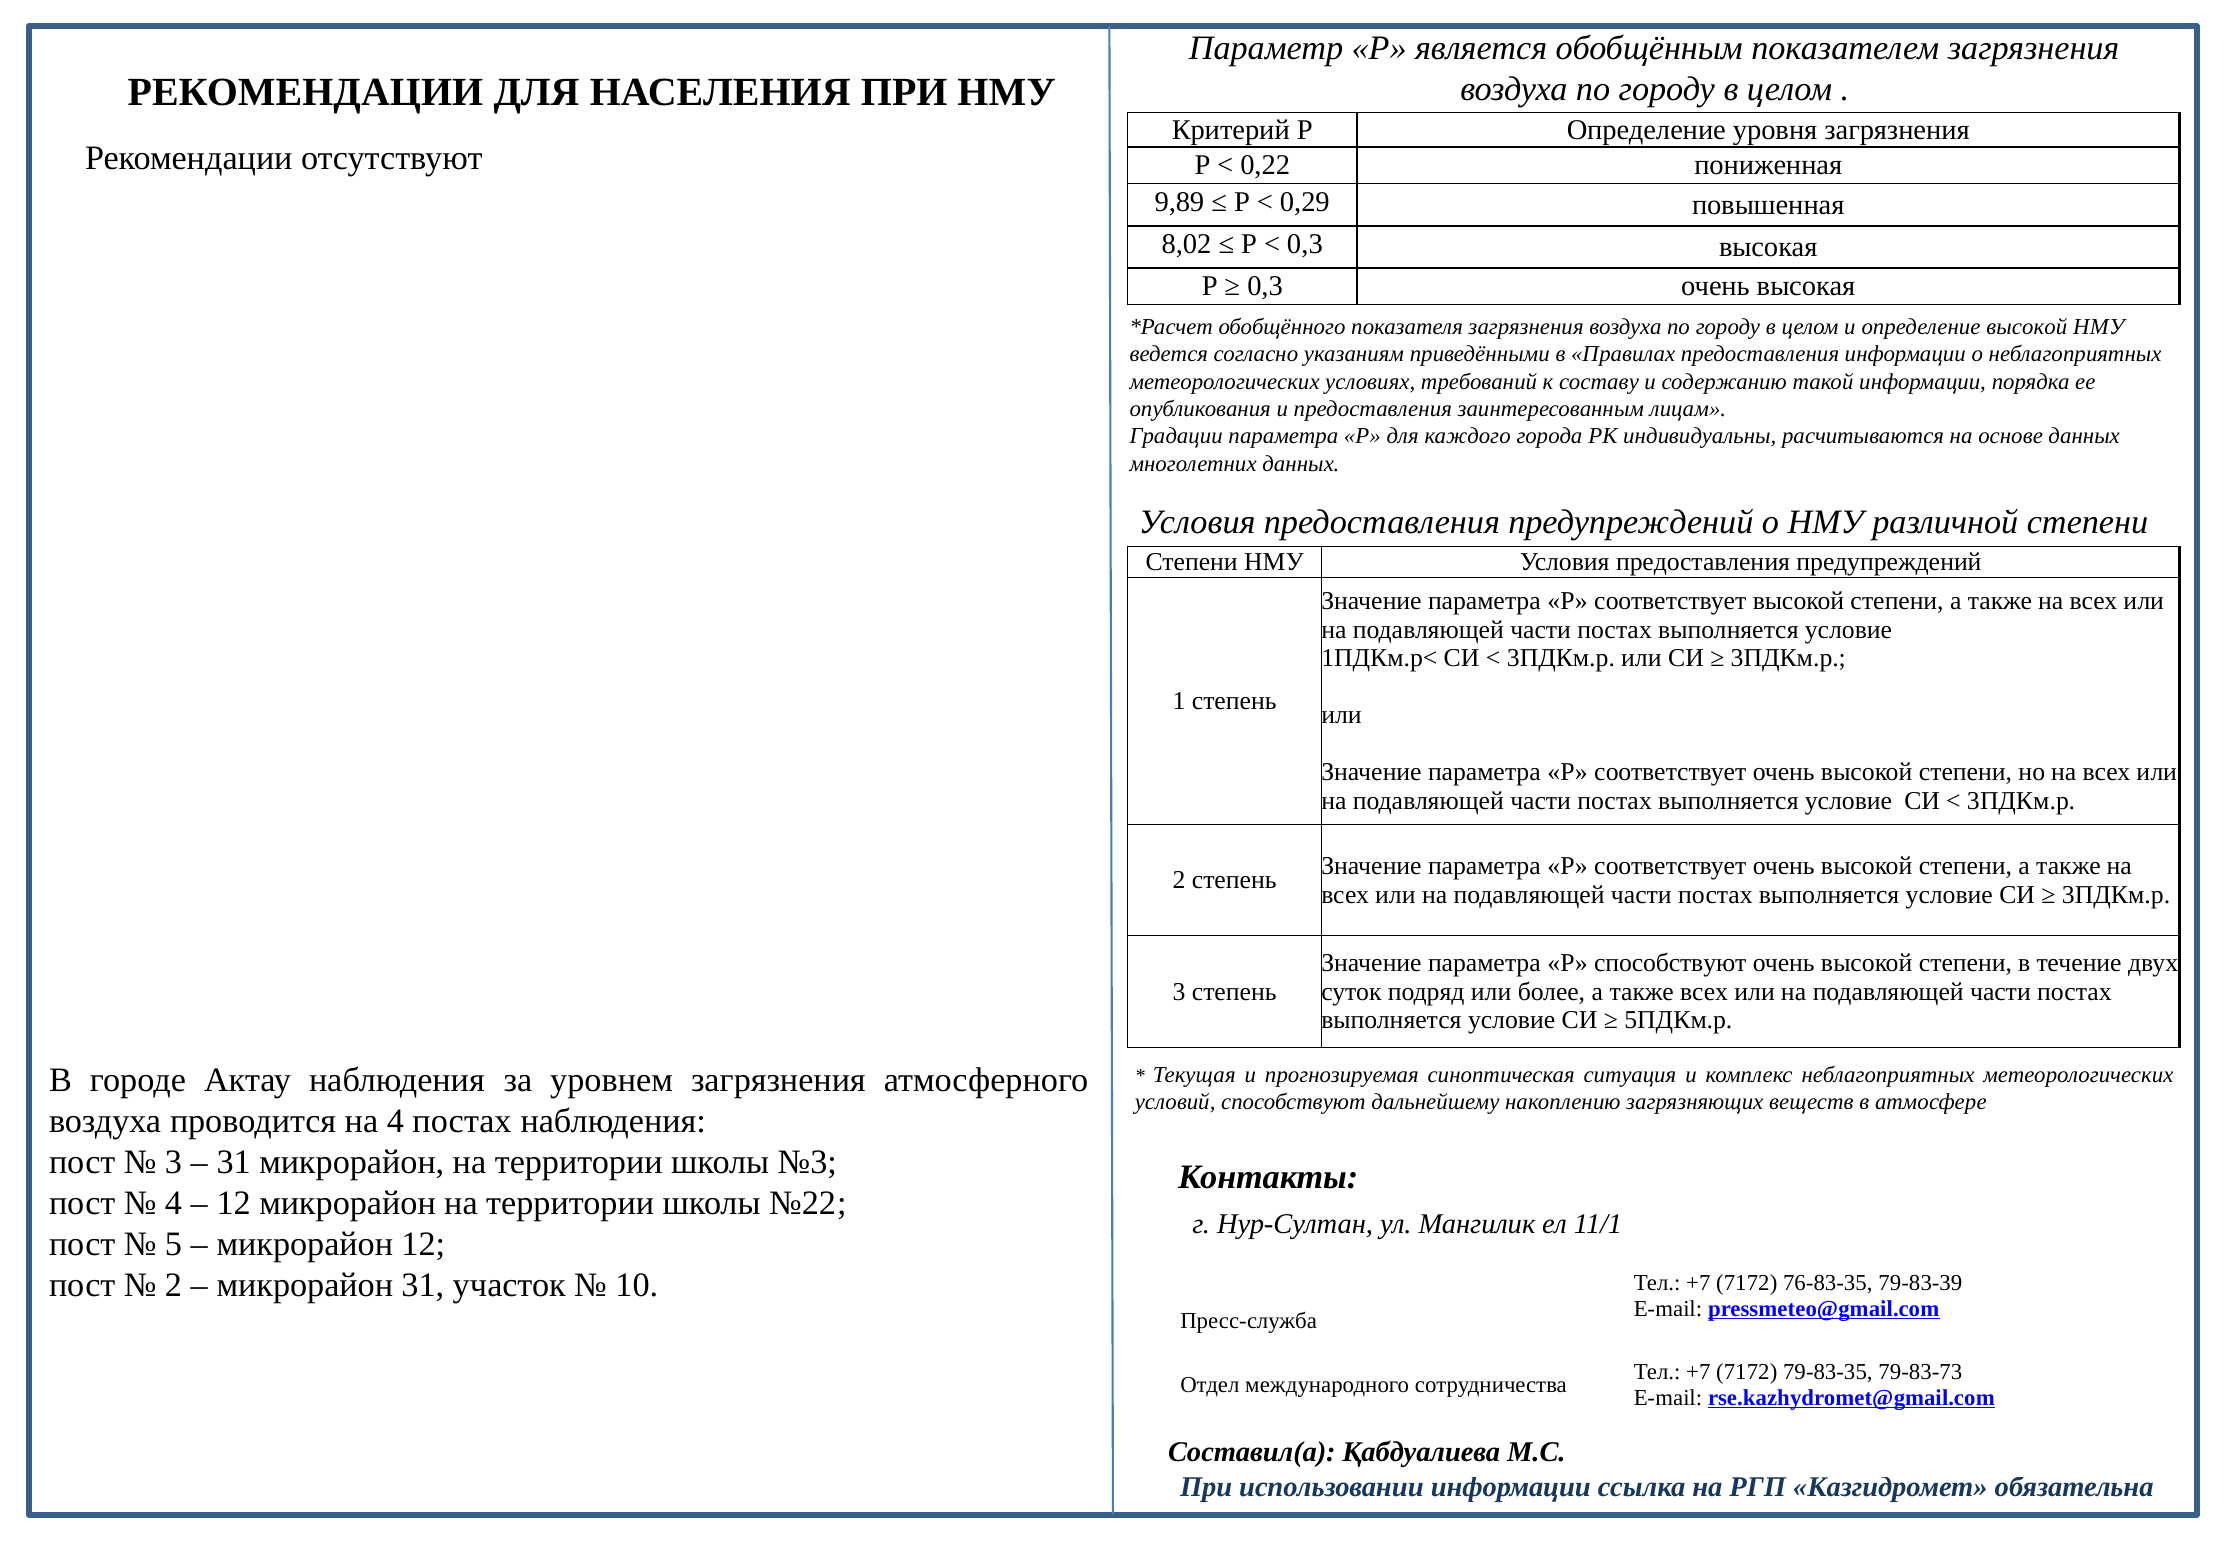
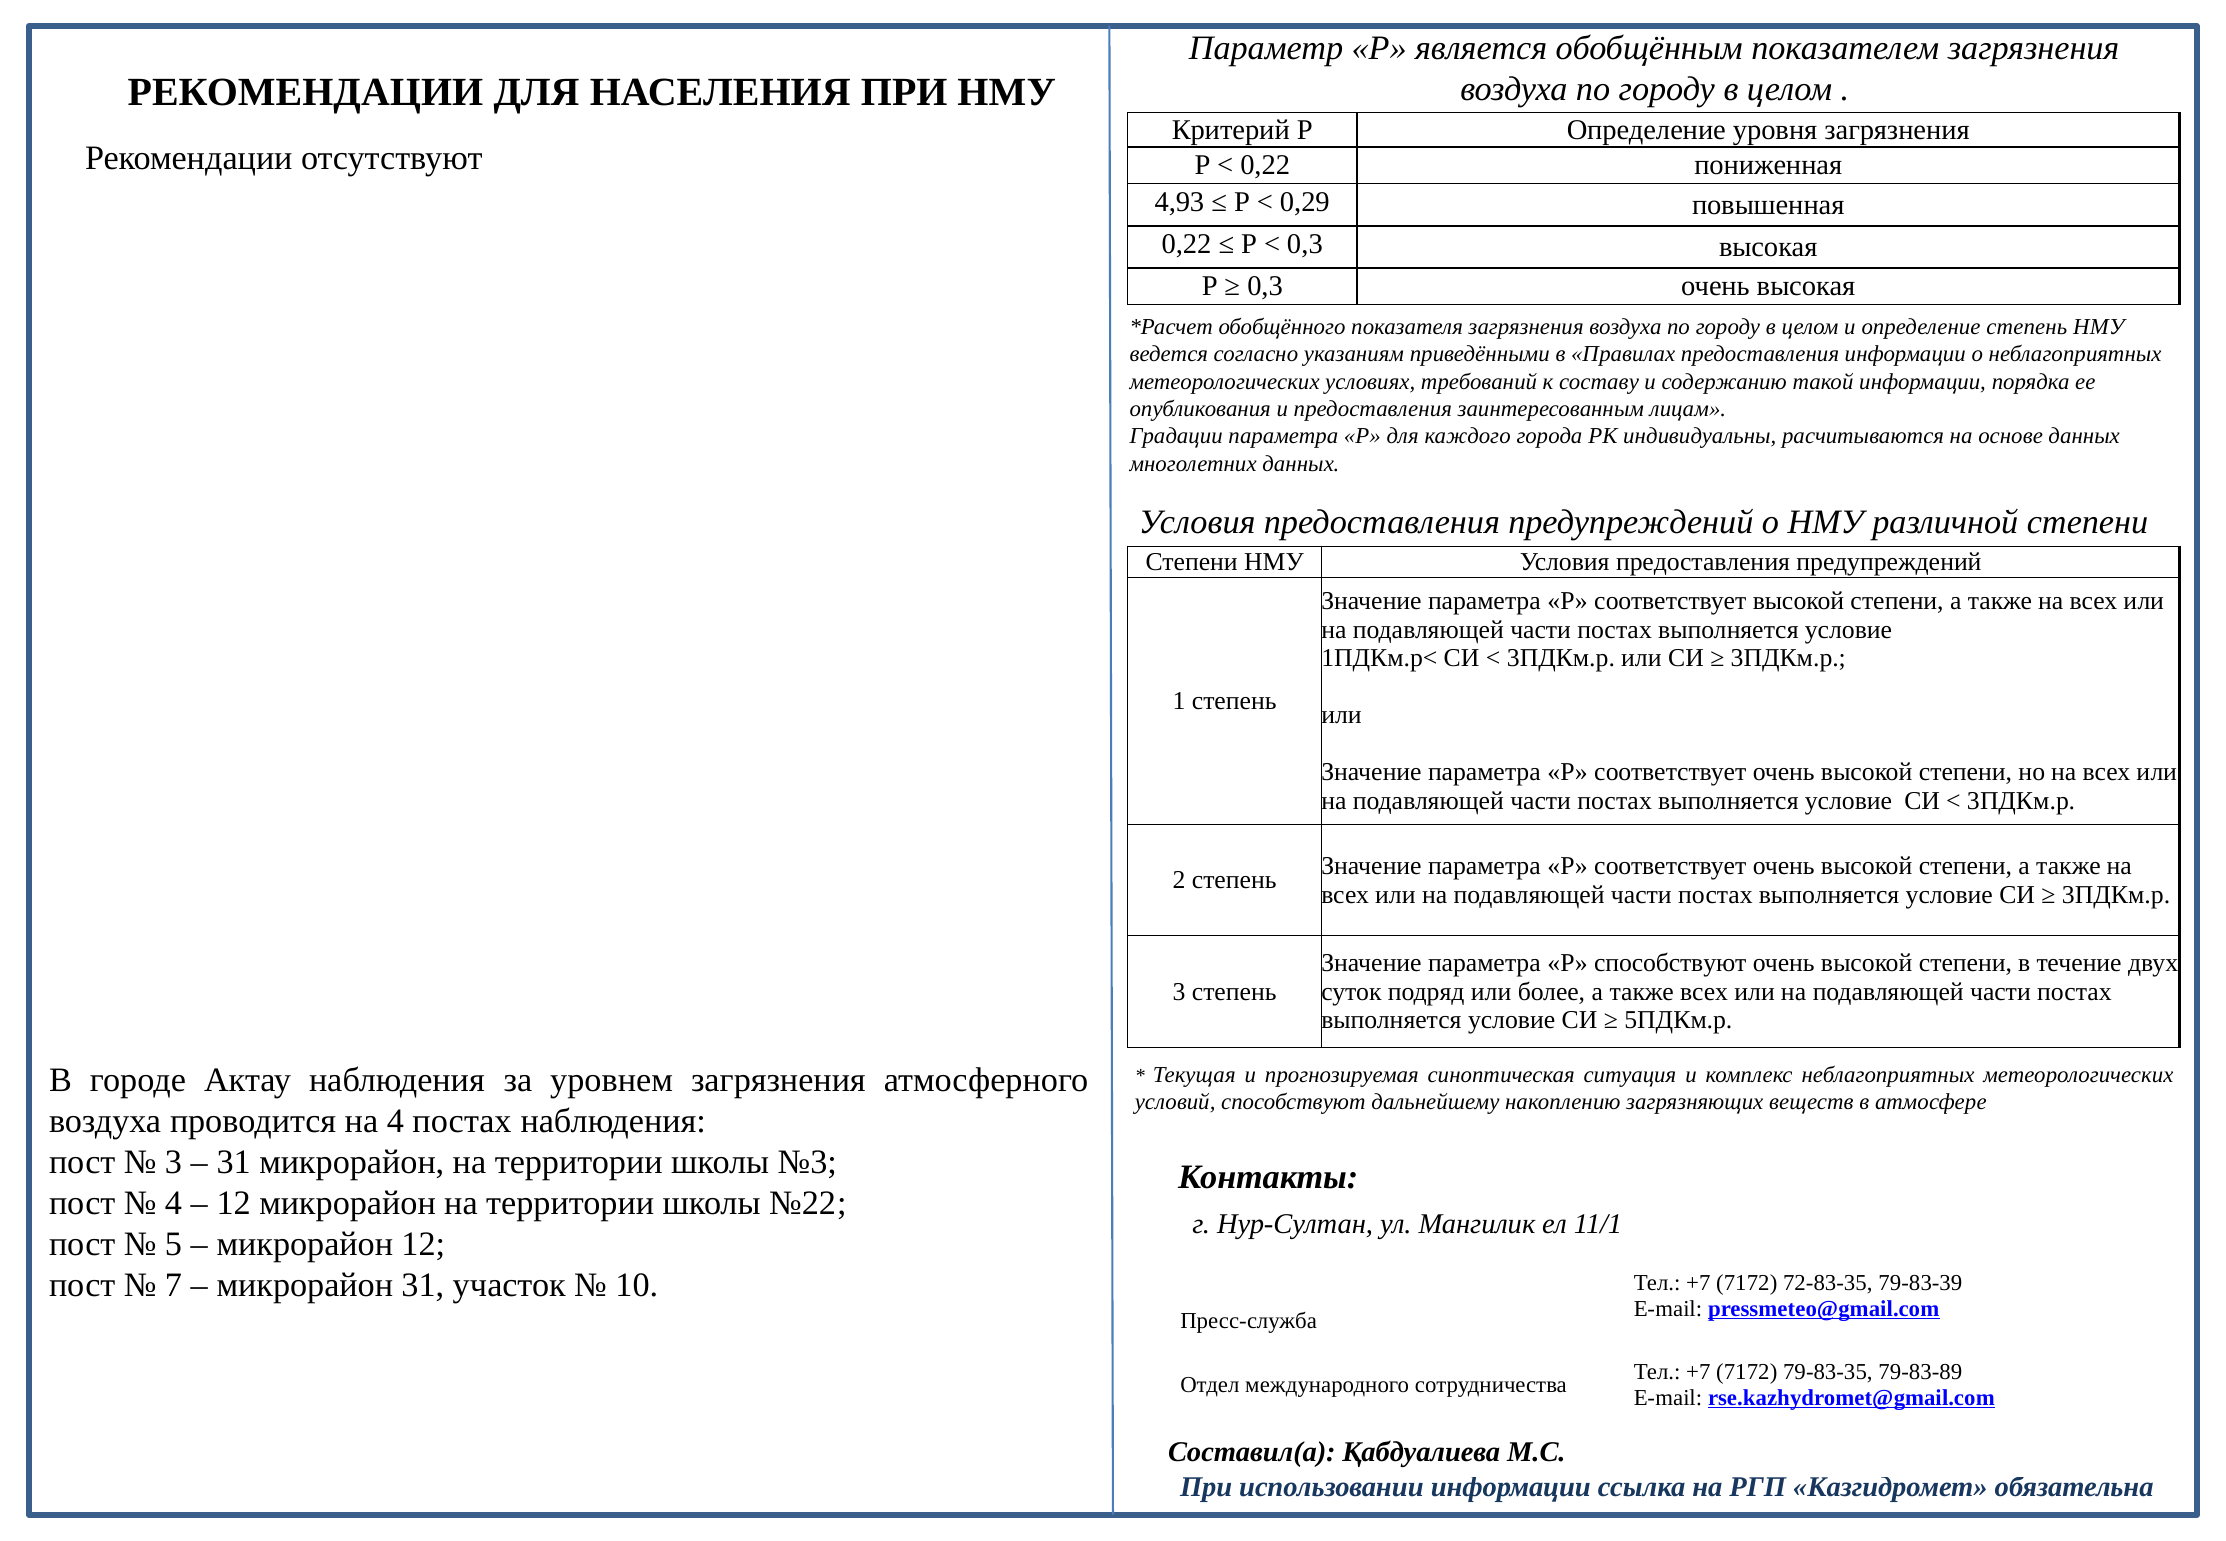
9,89: 9,89 -> 4,93
8,02 at (1187, 244): 8,02 -> 0,22
определение высокой: высокой -> степень
2 at (174, 1285): 2 -> 7
76-83-35: 76-83-35 -> 72-83-35
79-83-73: 79-83-73 -> 79-83-89
